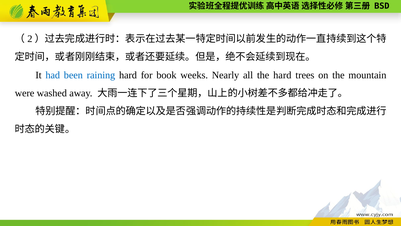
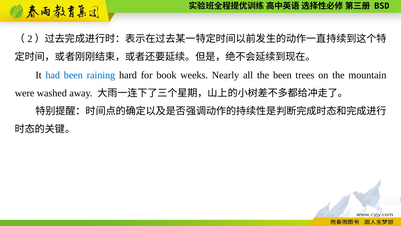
the hard: hard -> been
